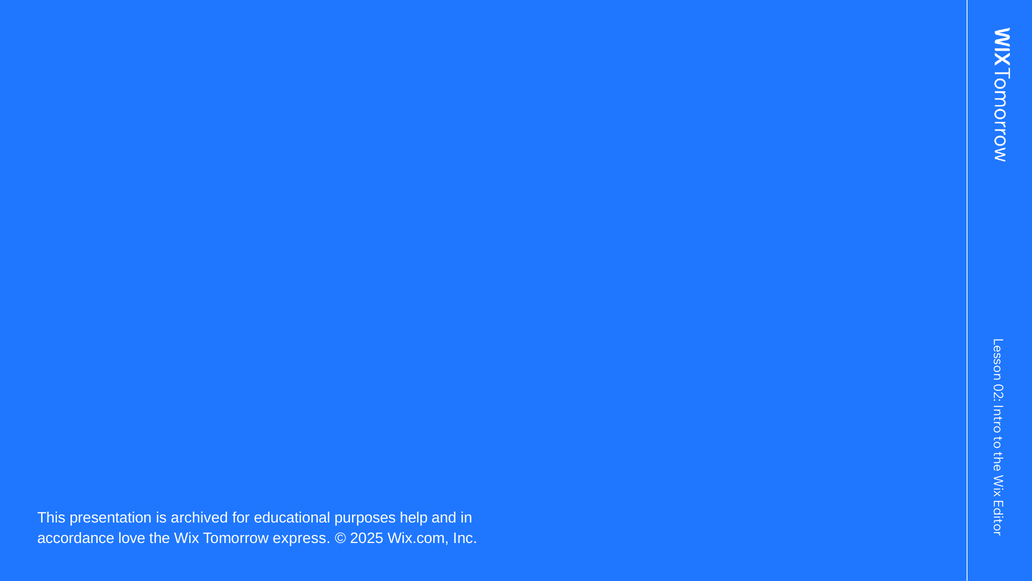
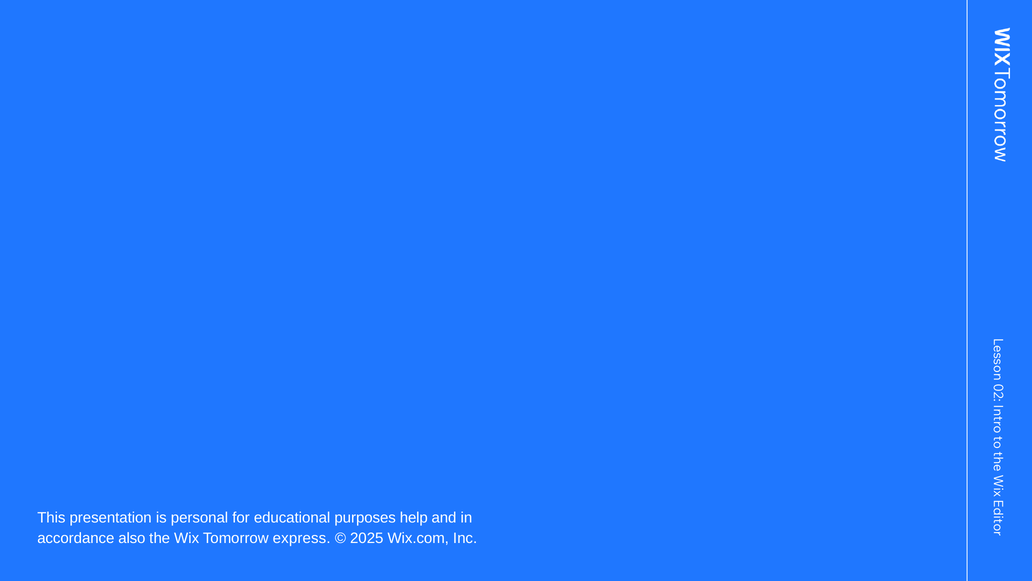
archived: archived -> personal
love: love -> also
